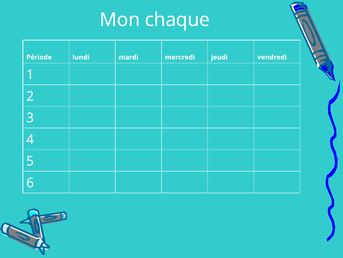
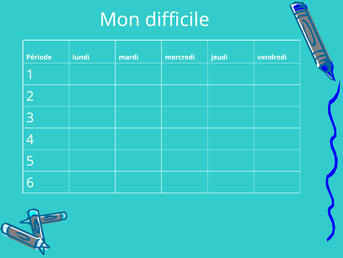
chaque: chaque -> difficile
